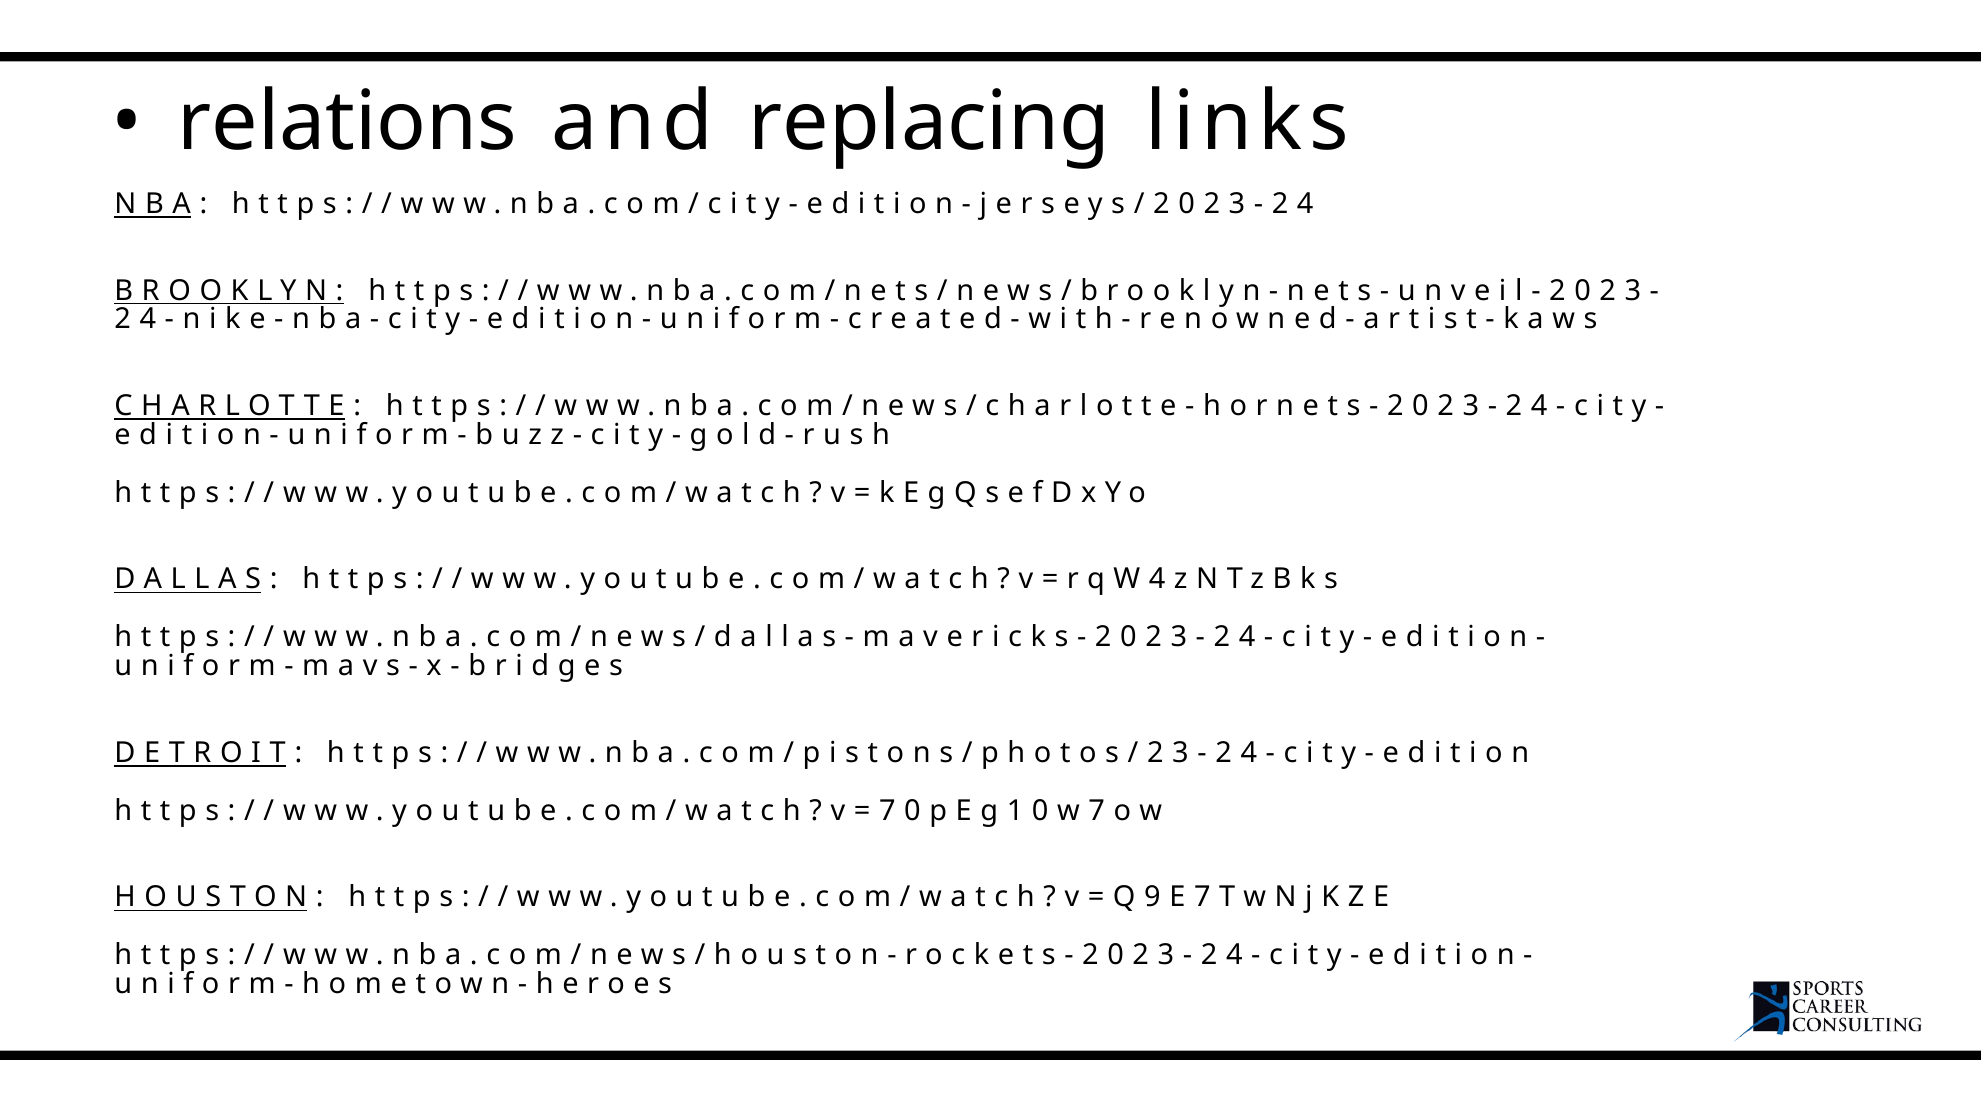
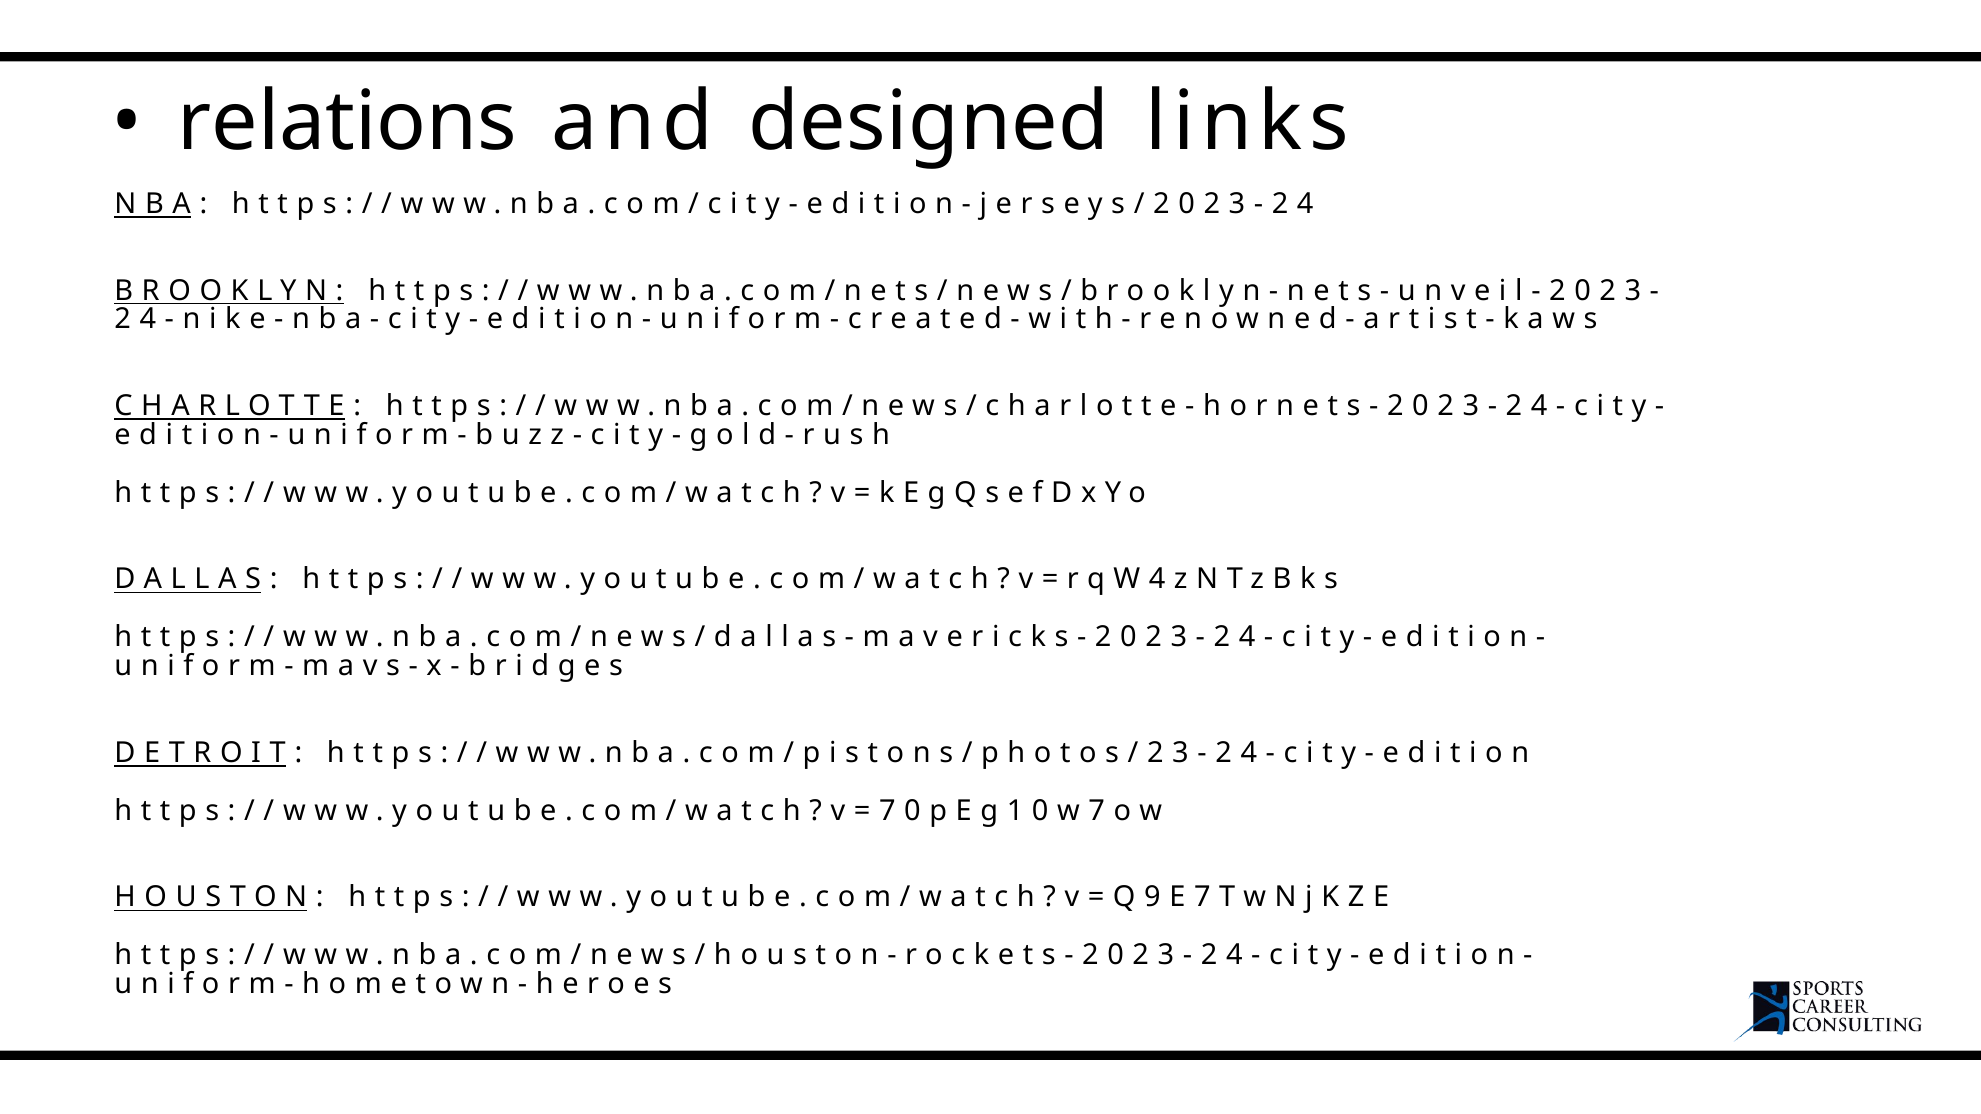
replacing: replacing -> designed
